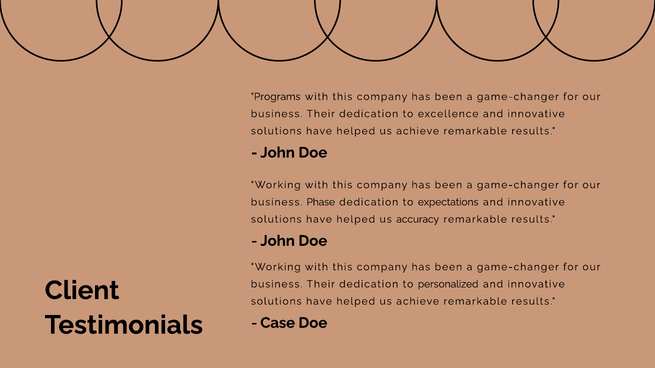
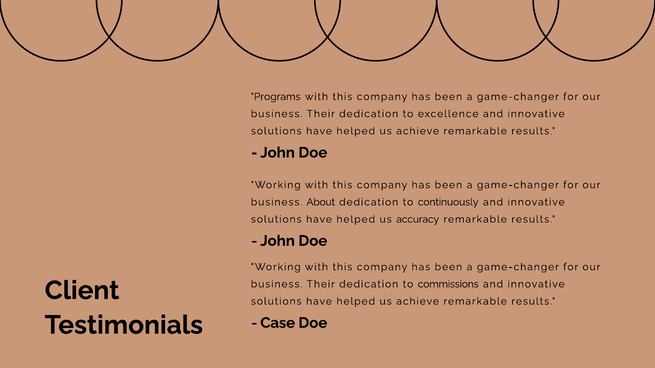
Phase: Phase -> About
expectations: expectations -> continuously
personalized: personalized -> commissions
